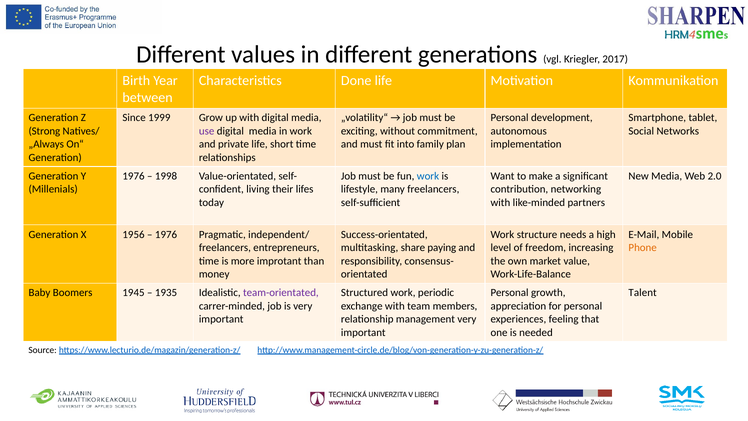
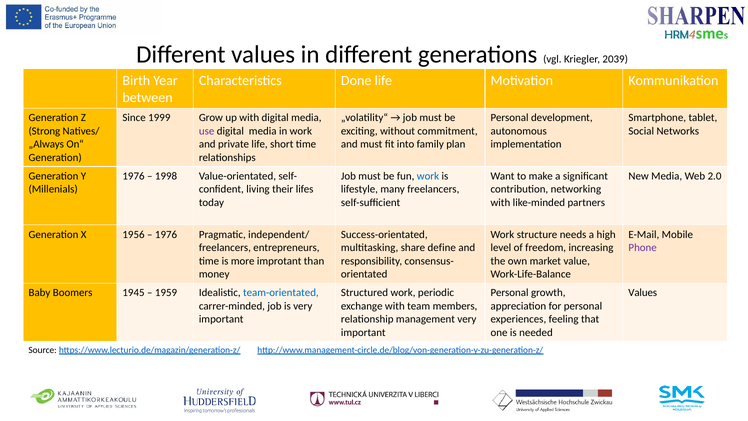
2017: 2017 -> 2039
paying: paying -> define
Phone colour: orange -> purple
1935: 1935 -> 1959
team-orientated colour: purple -> blue
Talent at (643, 293): Talent -> Values
